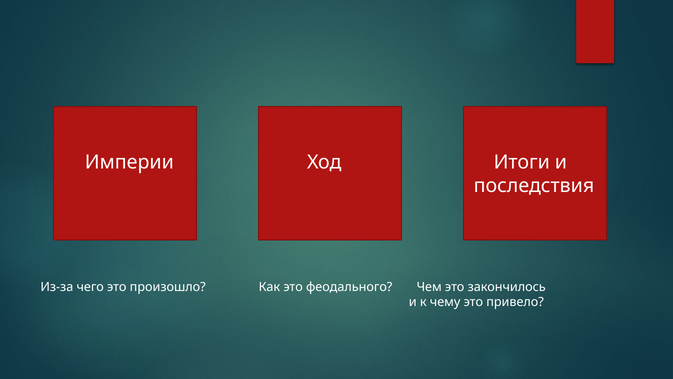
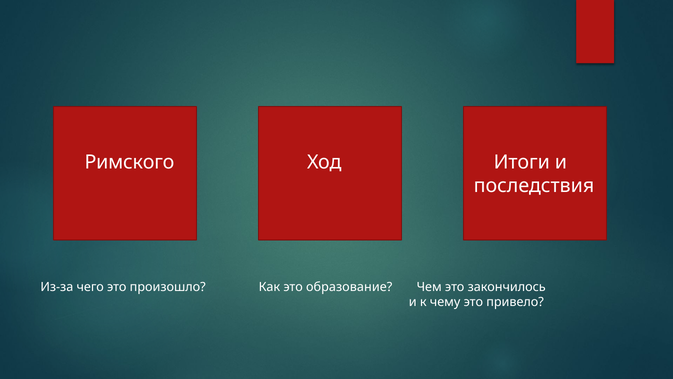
Империи: Империи -> Римского
феодального: феодального -> образование
